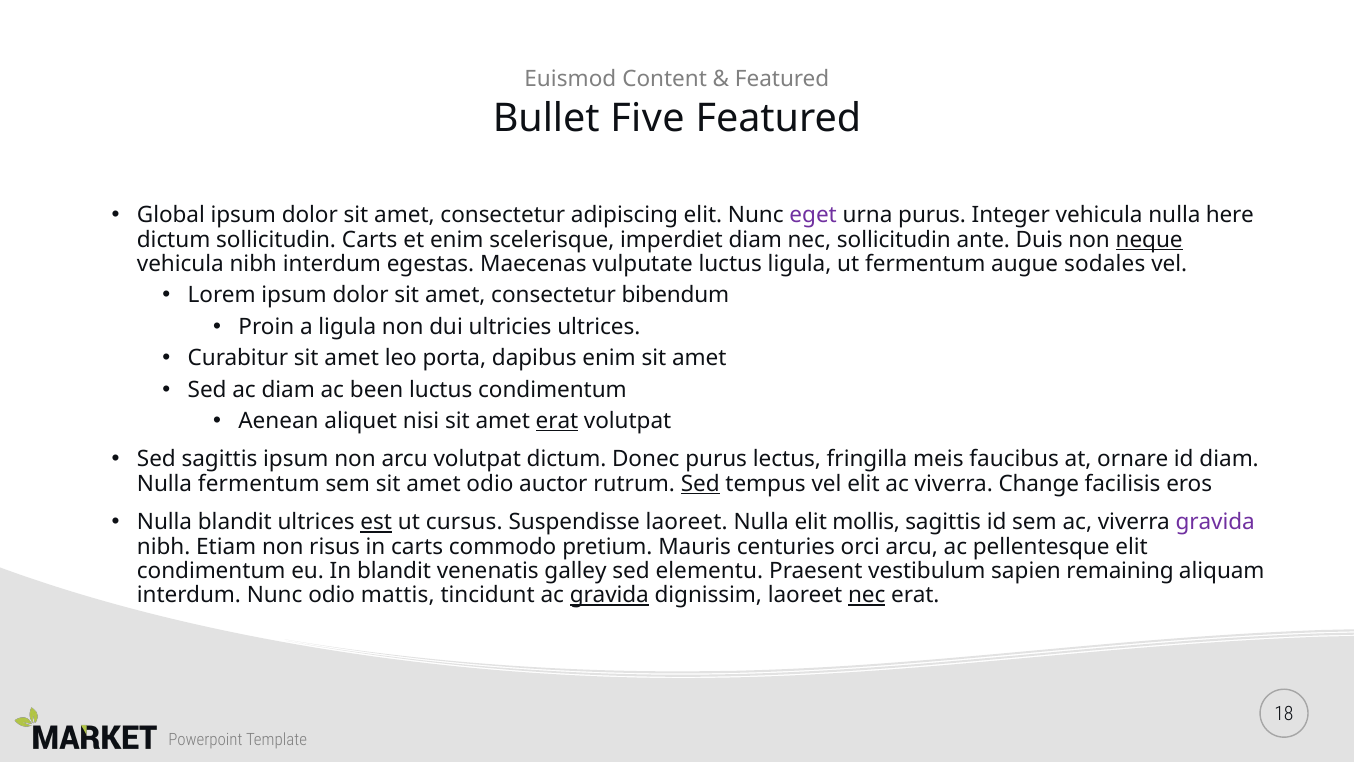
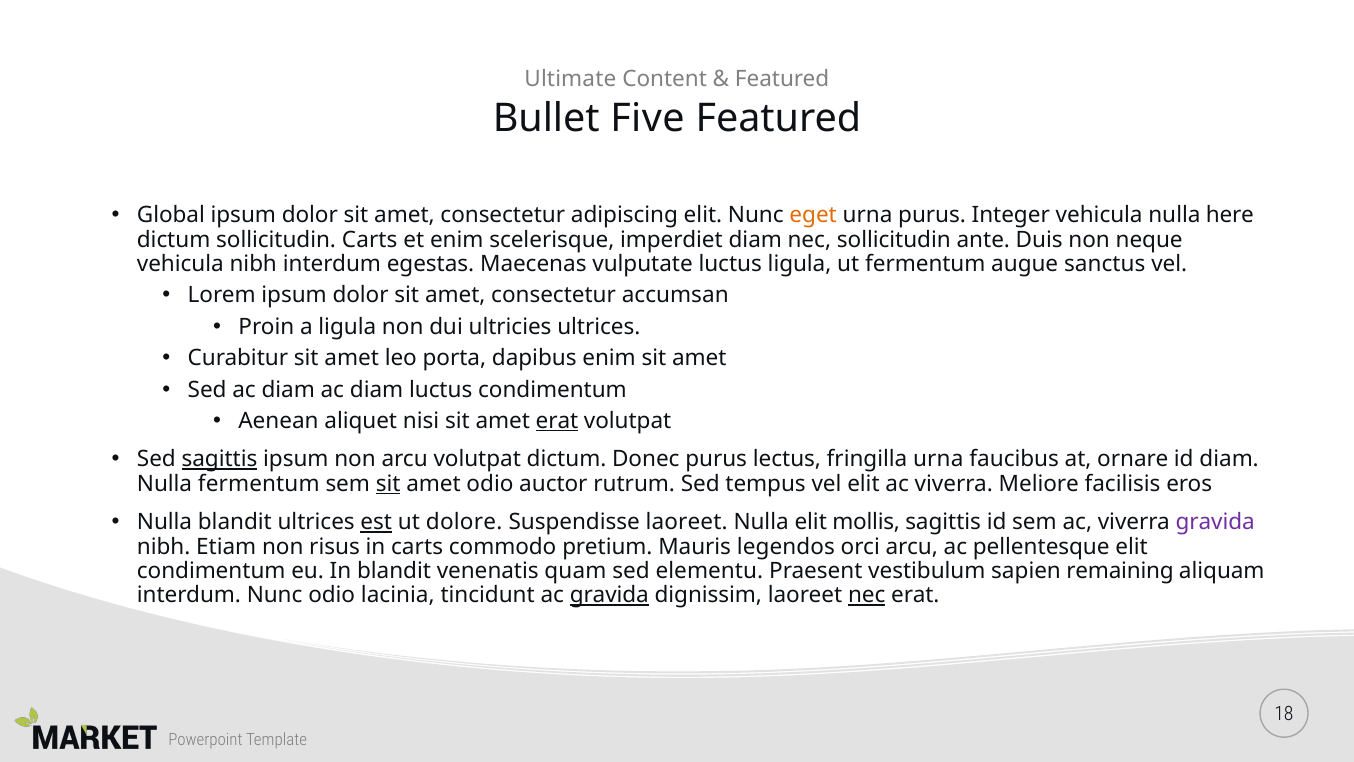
Euismod: Euismod -> Ultimate
eget colour: purple -> orange
neque underline: present -> none
sodales: sodales -> sanctus
bibendum: bibendum -> accumsan
diam ac been: been -> diam
sagittis at (219, 459) underline: none -> present
fringilla meis: meis -> urna
sit at (388, 484) underline: none -> present
Sed at (700, 484) underline: present -> none
Change: Change -> Meliore
cursus: cursus -> dolore
centuries: centuries -> legendos
galley: galley -> quam
mattis: mattis -> lacinia
